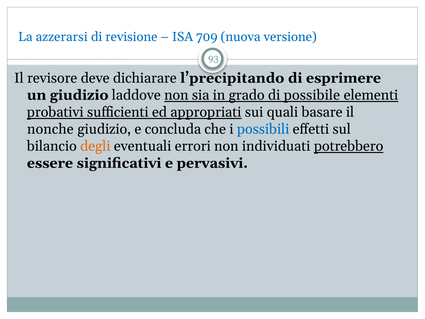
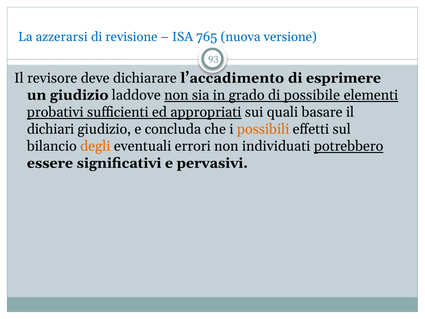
709: 709 -> 765
l’precipitando: l’precipitando -> l’accadimento
nonche: nonche -> dichiari
possibili colour: blue -> orange
